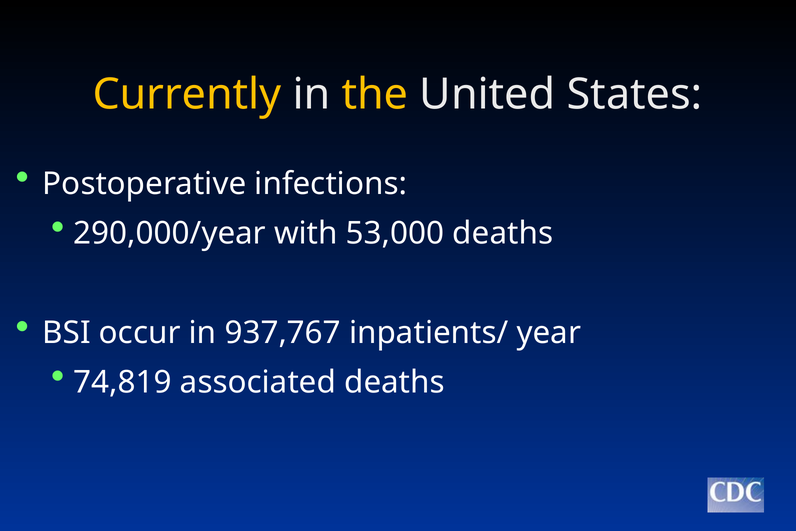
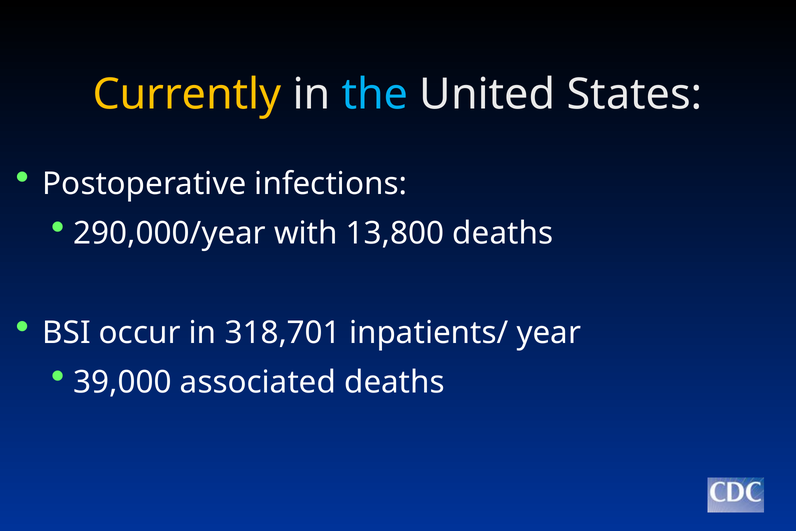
the colour: yellow -> light blue
53,000: 53,000 -> 13,800
937,767: 937,767 -> 318,701
74,819: 74,819 -> 39,000
